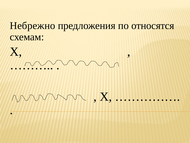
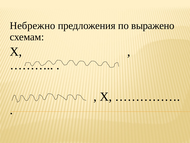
относятся: относятся -> выражено
